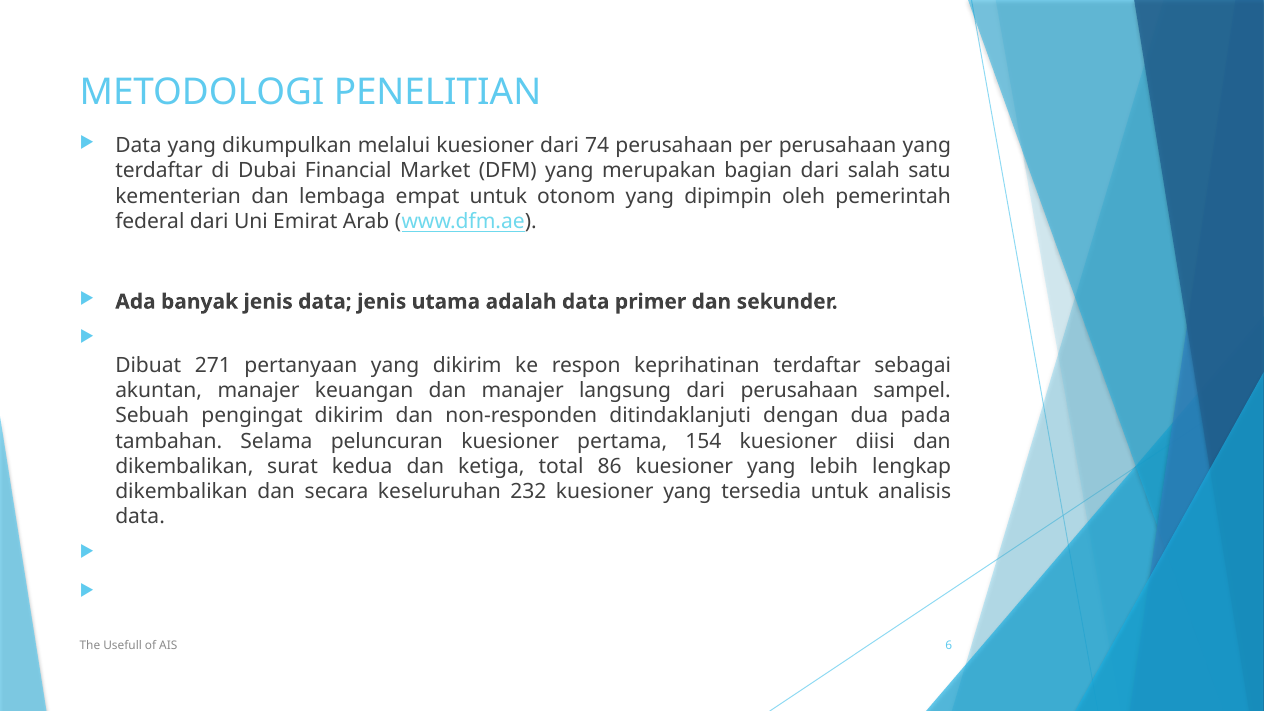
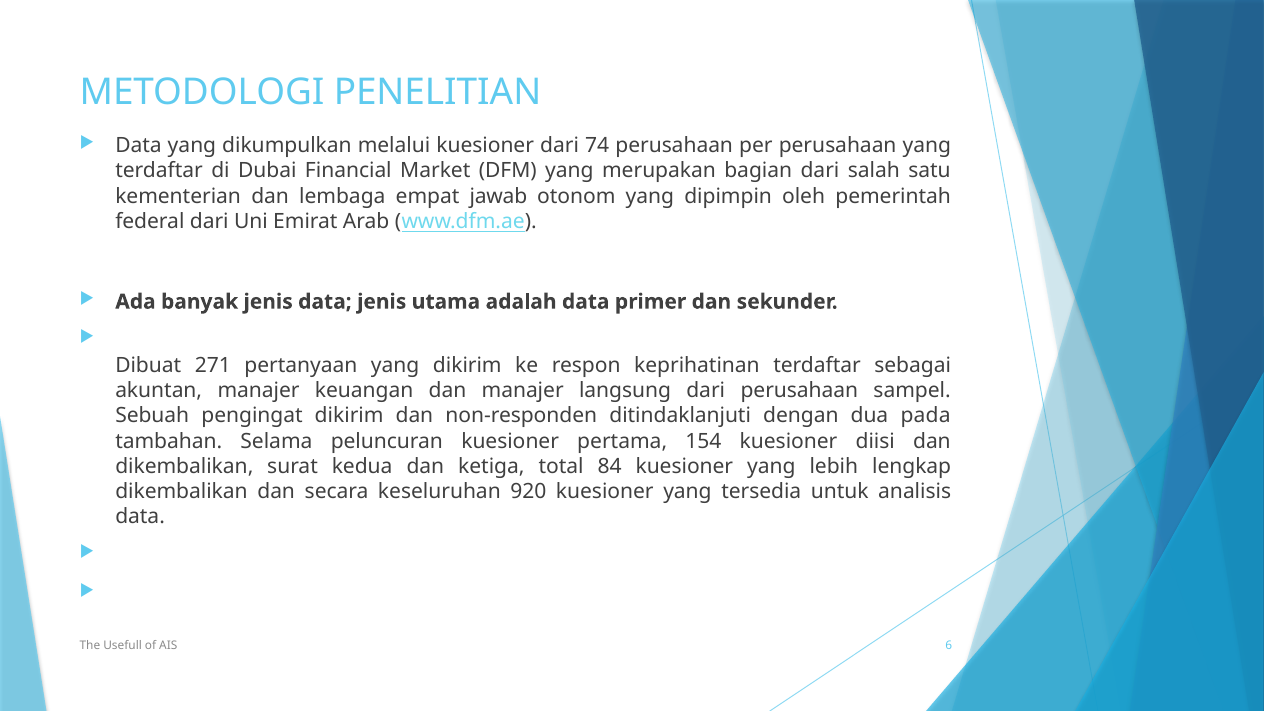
empat untuk: untuk -> jawab
86: 86 -> 84
232: 232 -> 920
